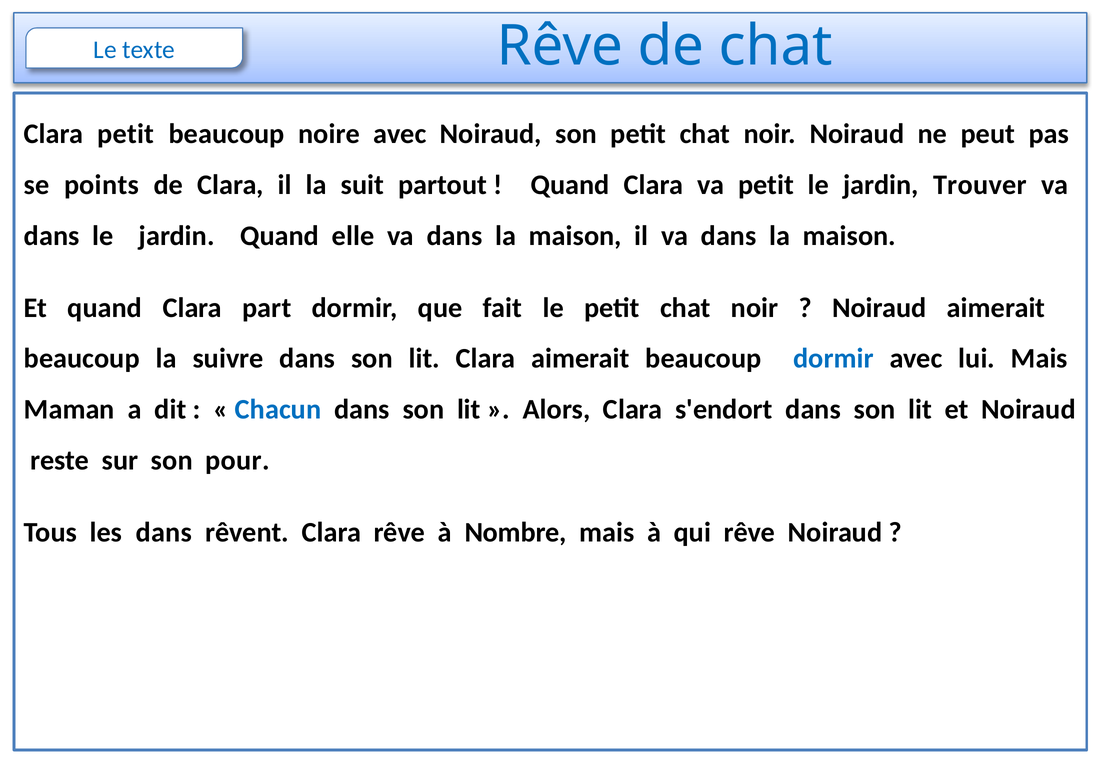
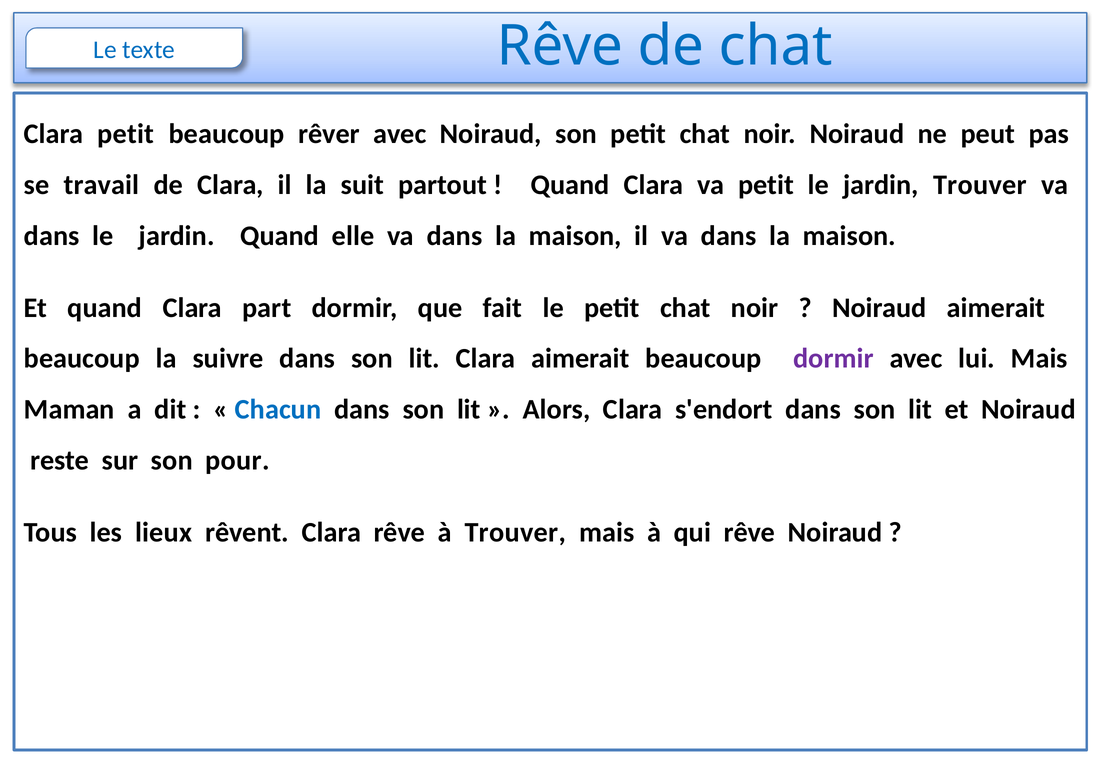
noire: noire -> rêver
points: points -> travail
dormir at (833, 358) colour: blue -> purple
les dans: dans -> lieux
à Nombre: Nombre -> Trouver
